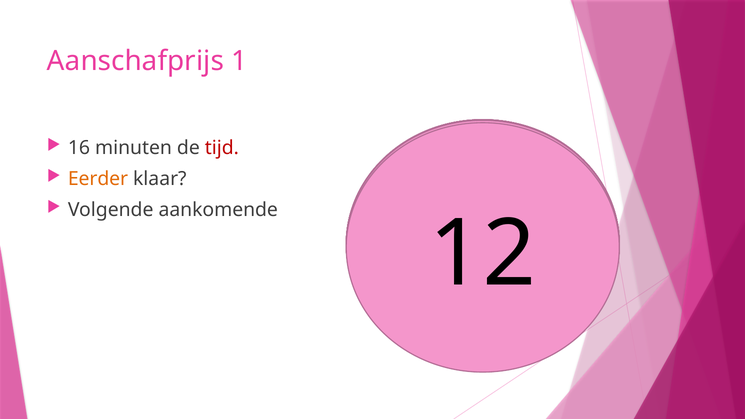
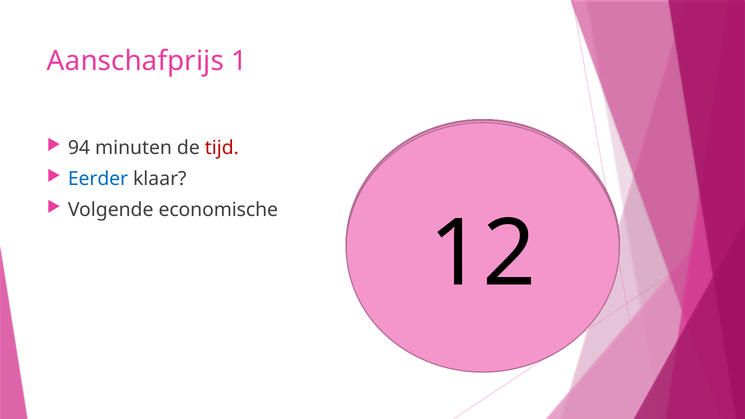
16: 16 -> 94
Eerder colour: orange -> blue
aankomende: aankomende -> economische
